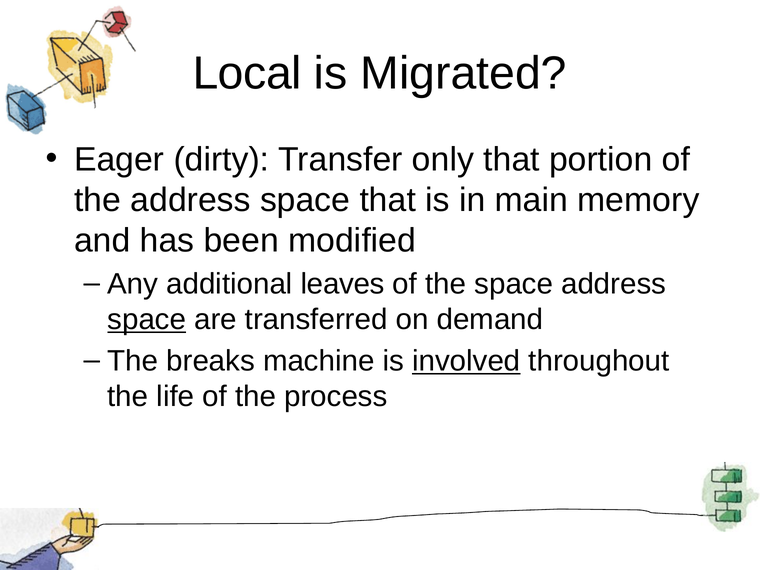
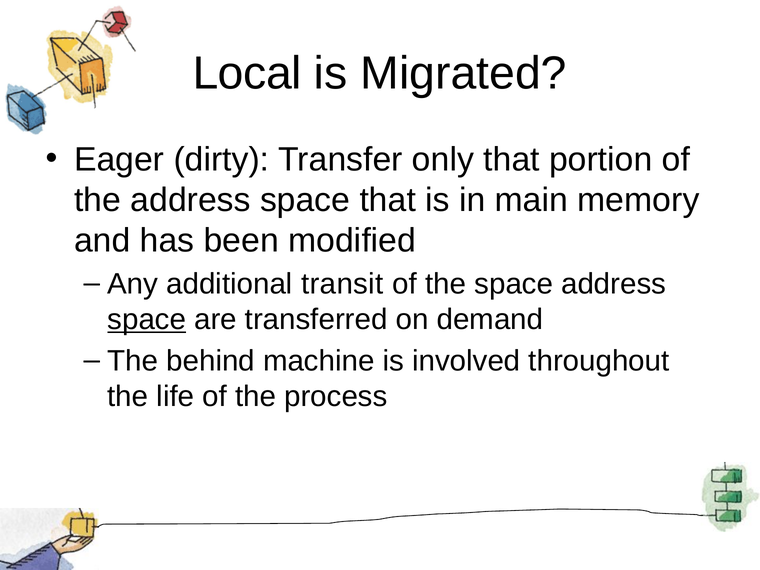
leaves: leaves -> transit
breaks: breaks -> behind
involved underline: present -> none
